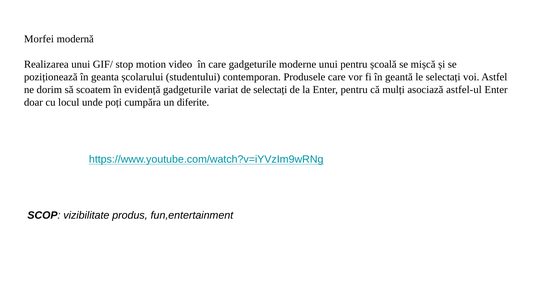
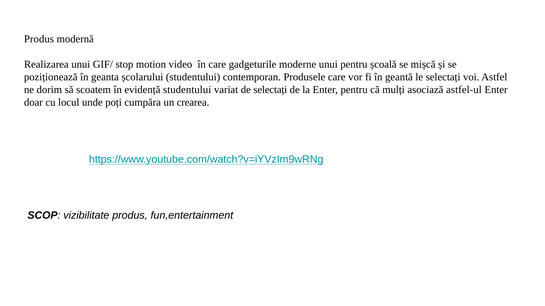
Morfei at (39, 39): Morfei -> Produs
evidență gadgeturile: gadgeturile -> studentului
diferite: diferite -> crearea
